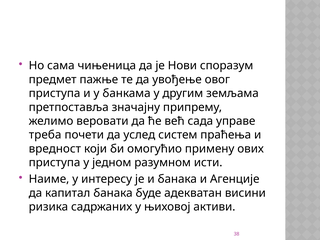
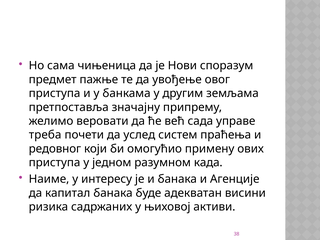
вредност: вредност -> редовног
исти: исти -> када
